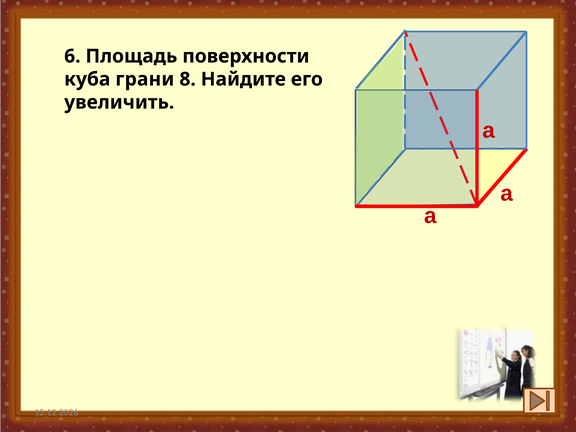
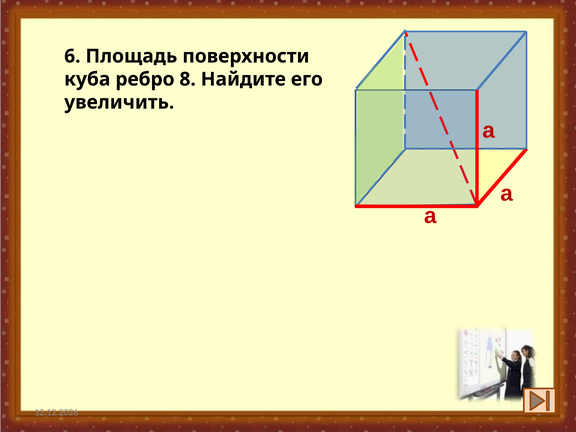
грани: грани -> ребро
